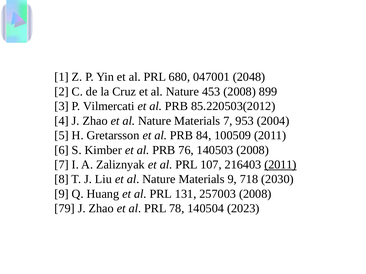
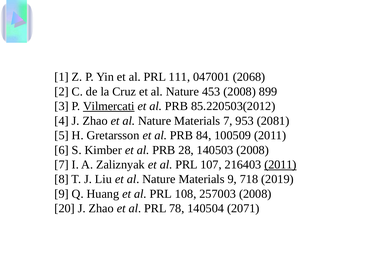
680: 680 -> 111
2048: 2048 -> 2068
Vilmercati underline: none -> present
2004: 2004 -> 2081
76: 76 -> 28
2030: 2030 -> 2019
131: 131 -> 108
79: 79 -> 20
2023: 2023 -> 2071
